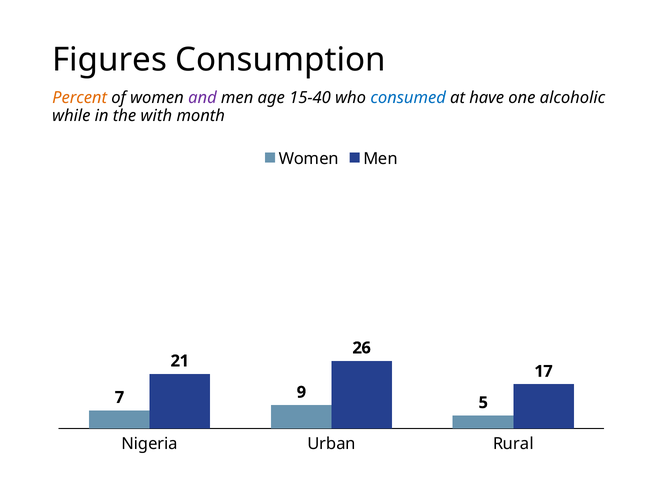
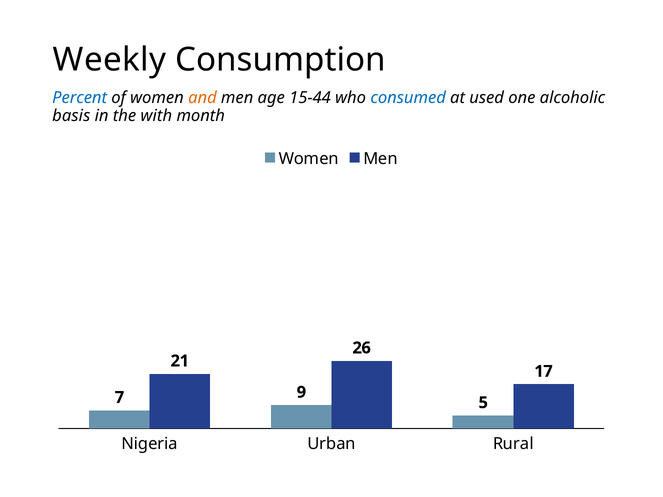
Figures: Figures -> Weekly
Percent colour: orange -> blue
and colour: purple -> orange
15-40: 15-40 -> 15-44
have: have -> used
while: while -> basis
